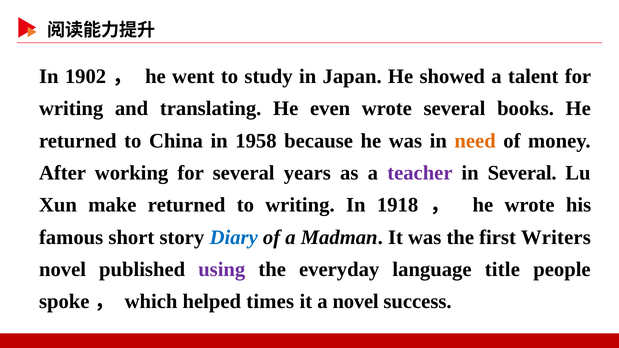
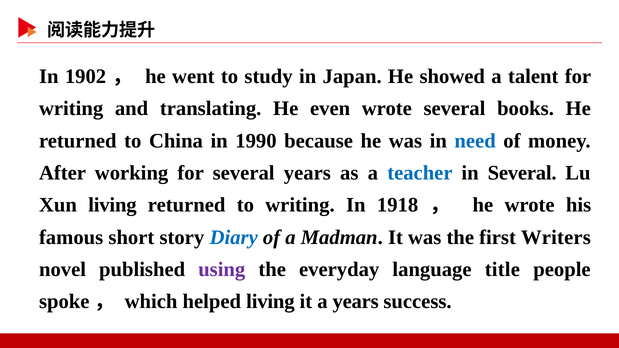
1958: 1958 -> 1990
need colour: orange -> blue
teacher colour: purple -> blue
Xun make: make -> living
helped times: times -> living
a novel: novel -> years
